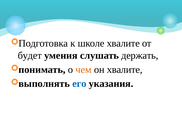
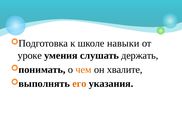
школе хвалите: хвалите -> навыки
будет: будет -> уроке
его colour: blue -> orange
